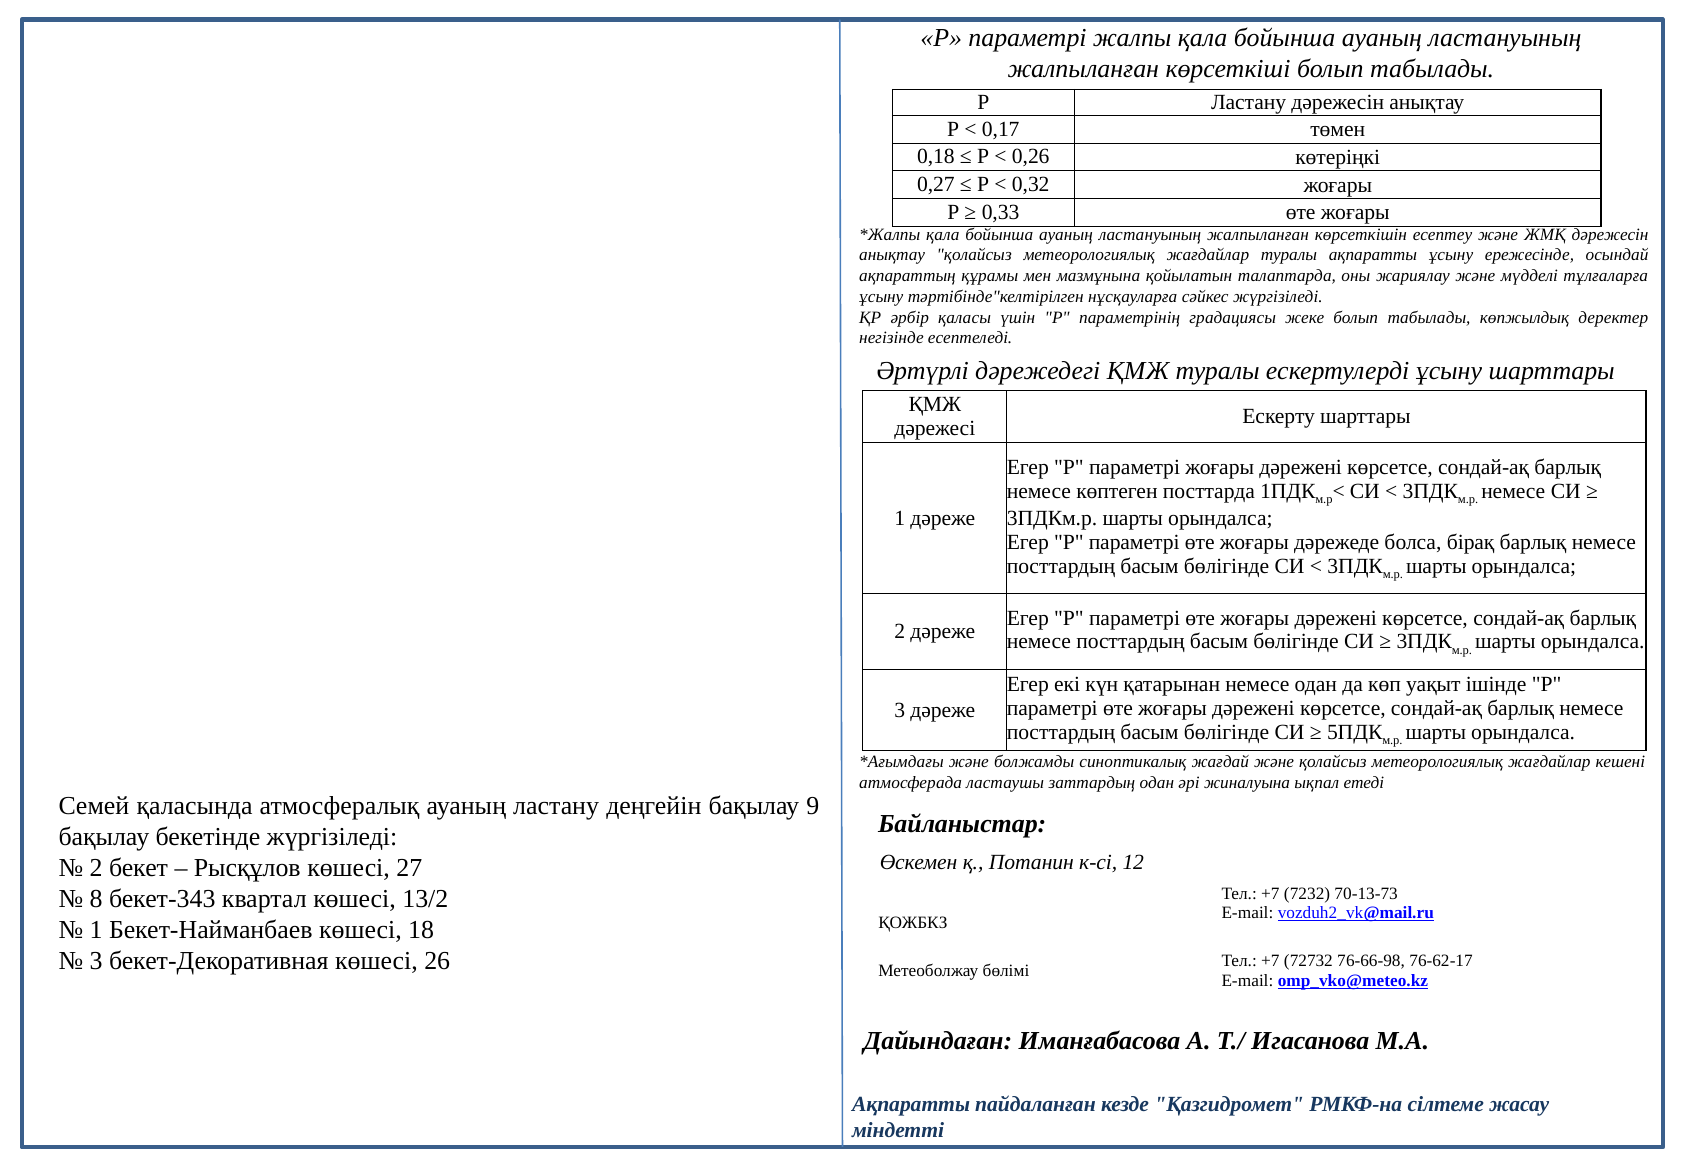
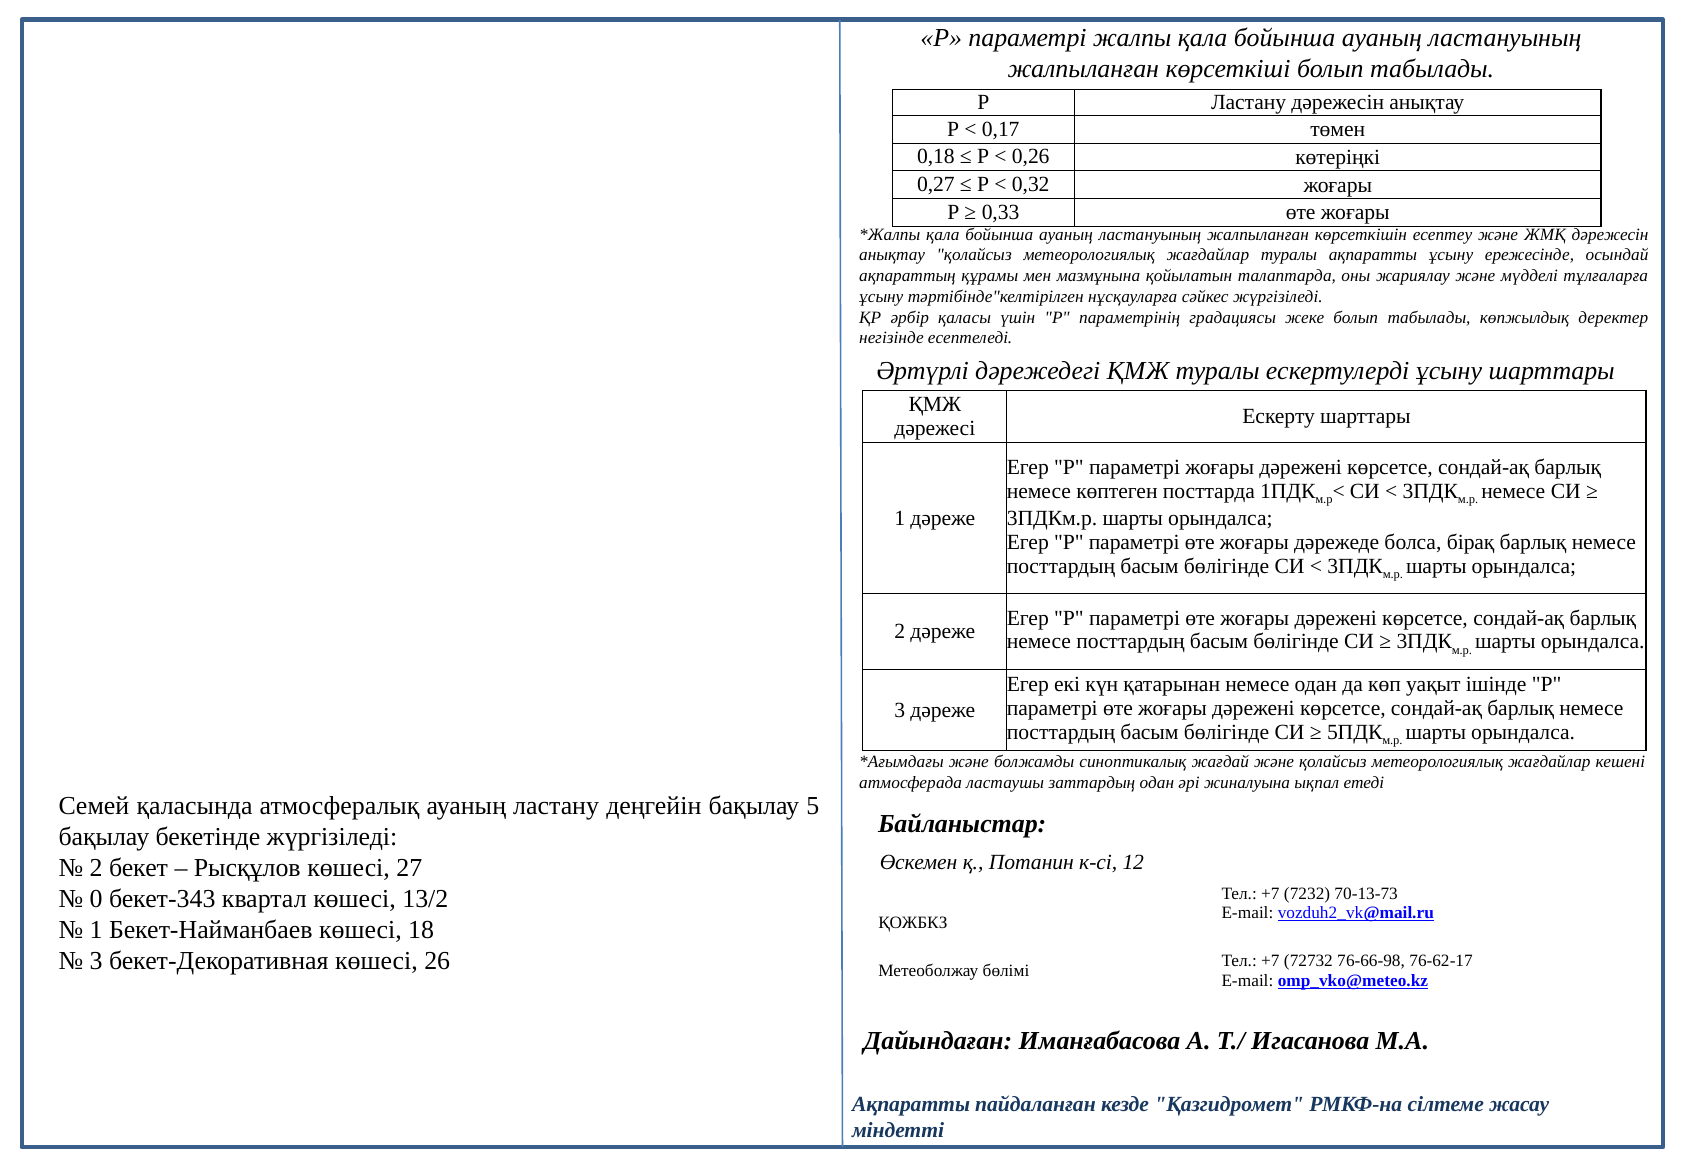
9: 9 -> 5
8: 8 -> 0
